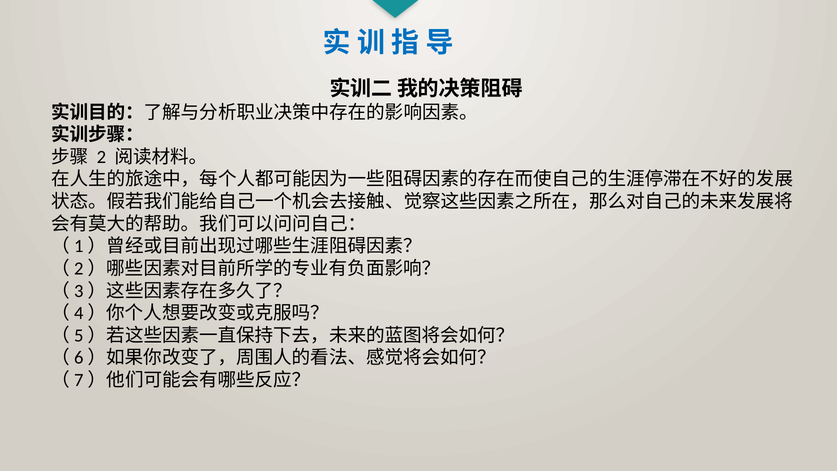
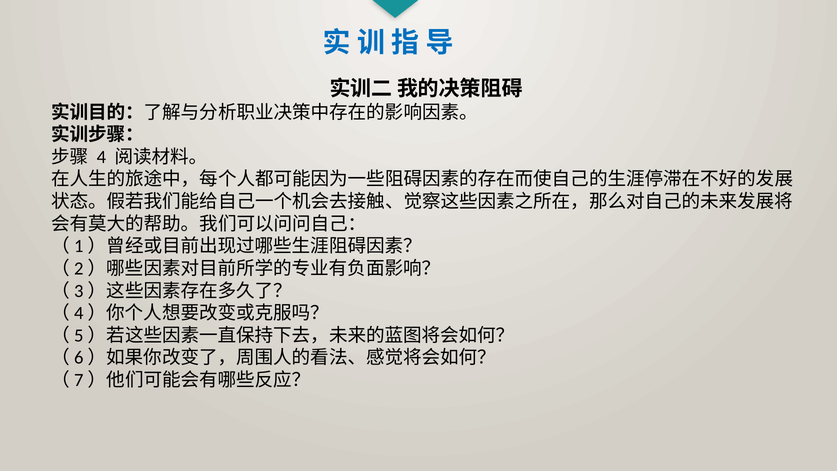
2: 2 -> 4
